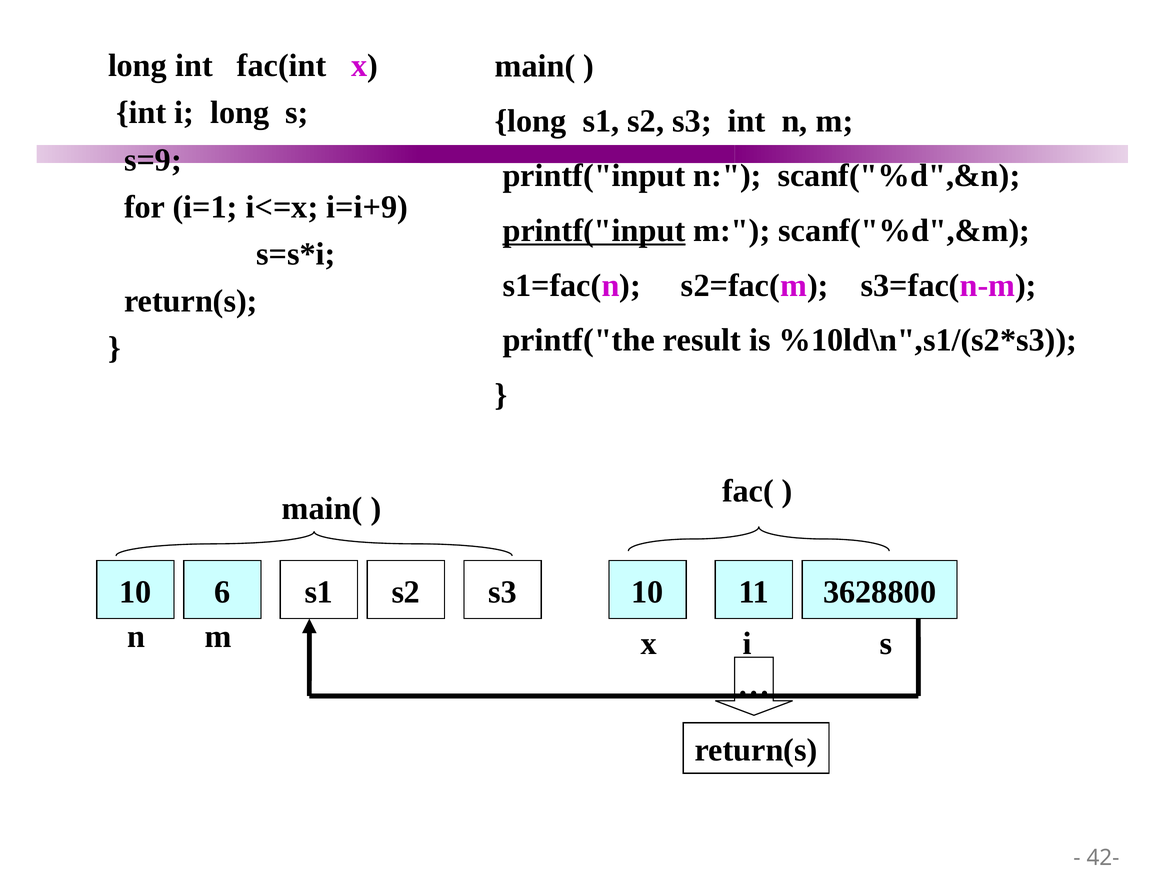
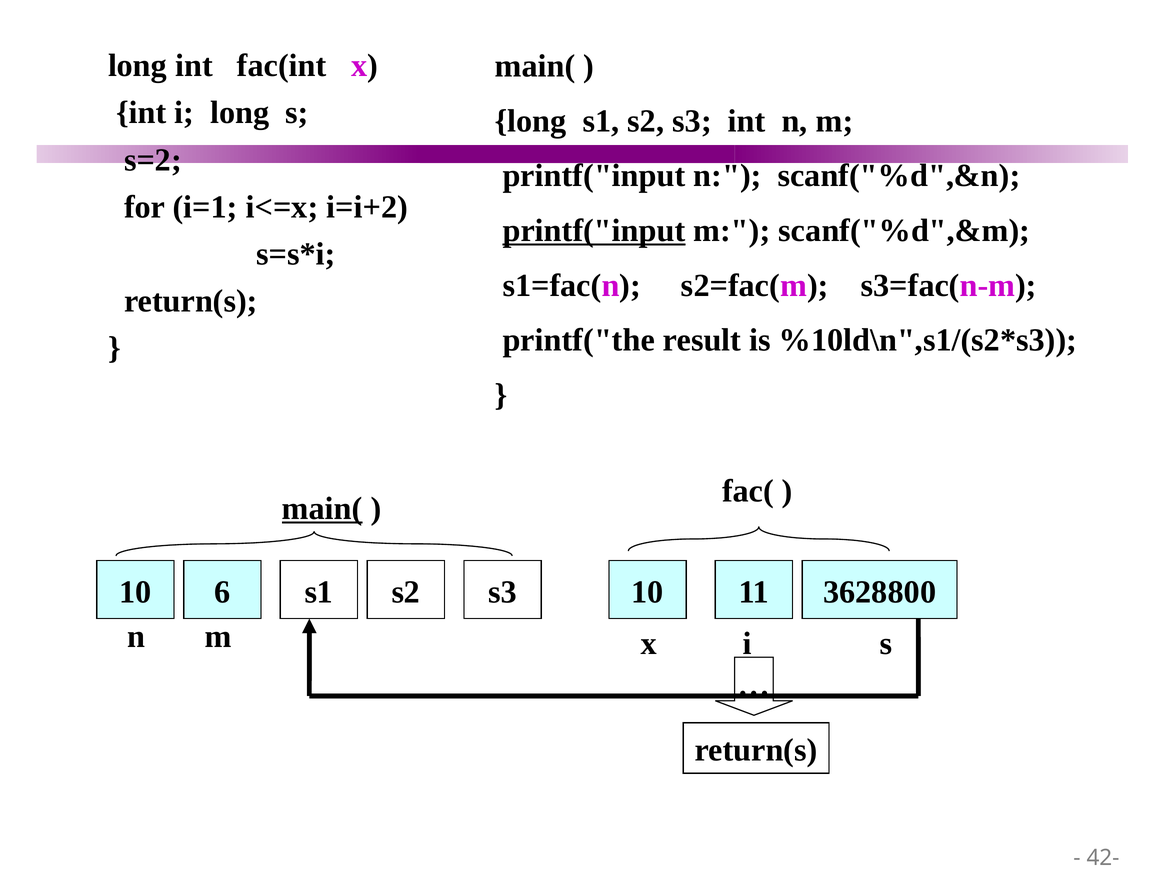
s=9: s=9 -> s=2
i=i+9: i=i+9 -> i=i+2
main( at (322, 509) underline: none -> present
